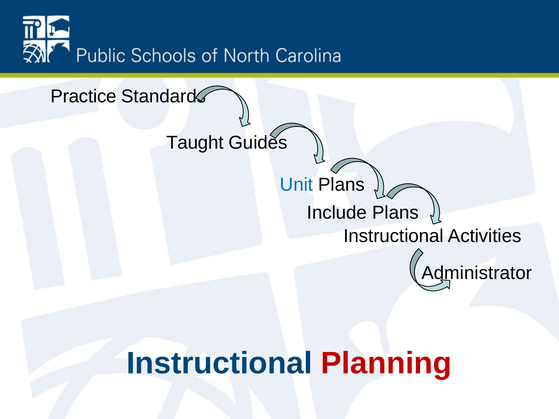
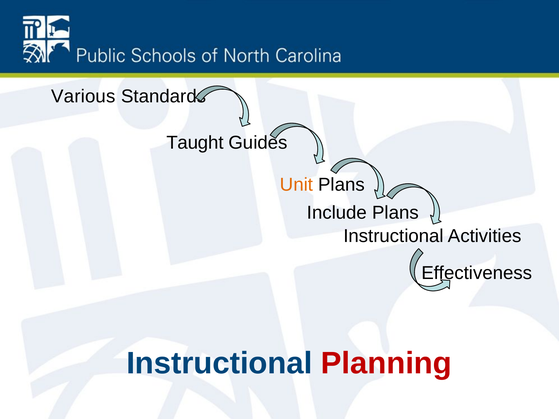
Practice: Practice -> Various
Unit colour: blue -> orange
Administrator: Administrator -> Effectiveness
